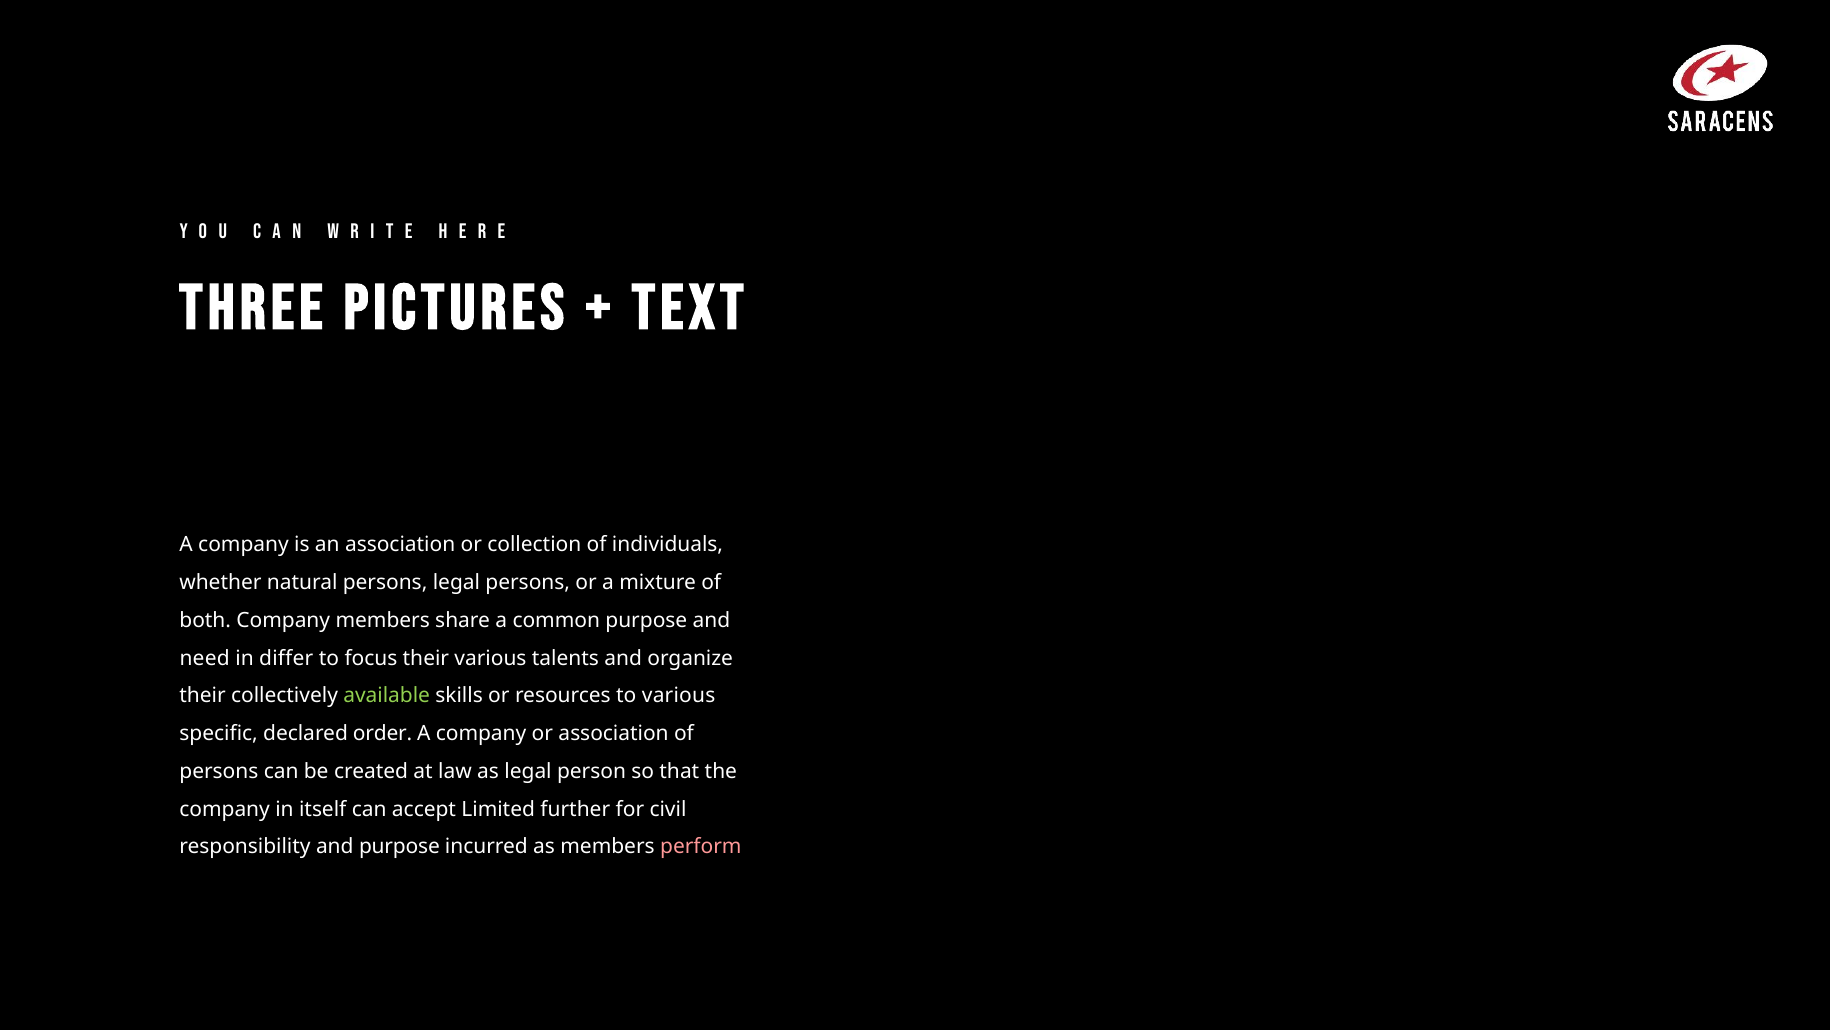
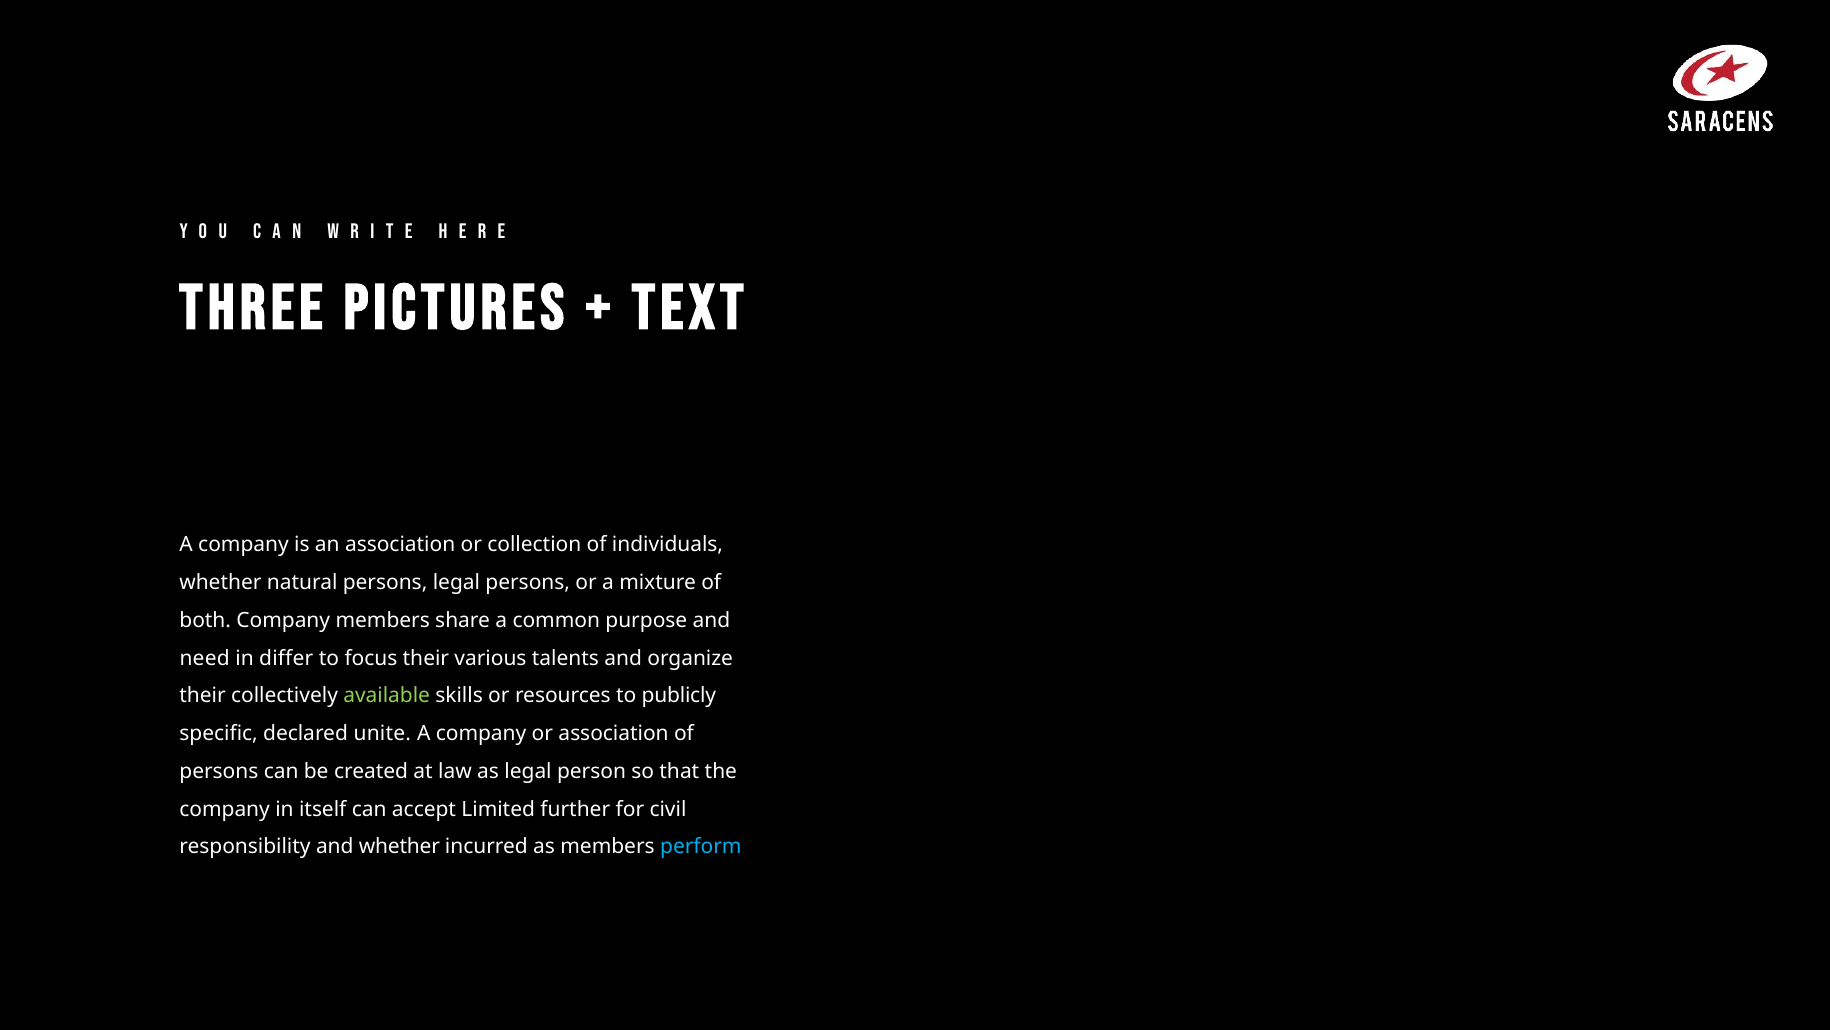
to various: various -> publicly
order: order -> unite
and purpose: purpose -> whether
perform colour: pink -> light blue
